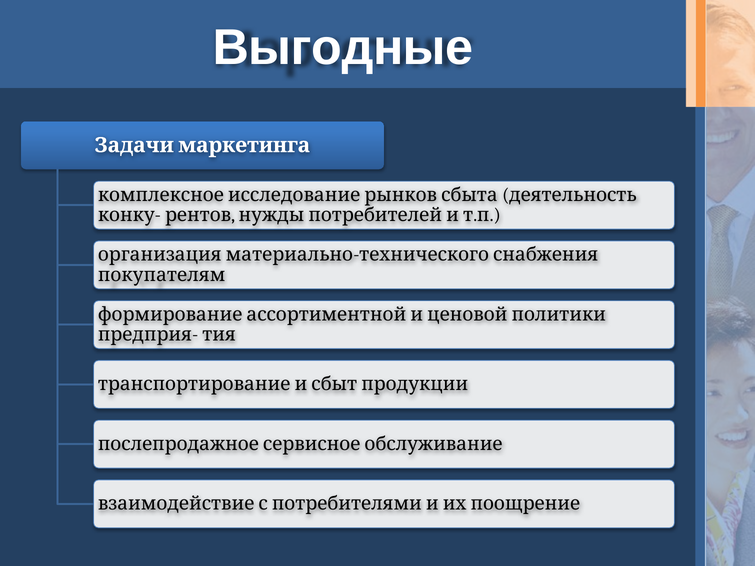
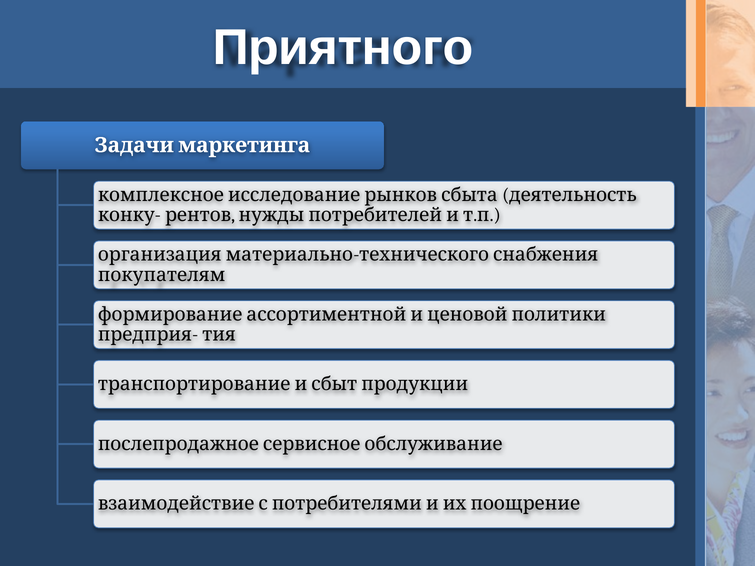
Выгодные: Выгодные -> Приятного
